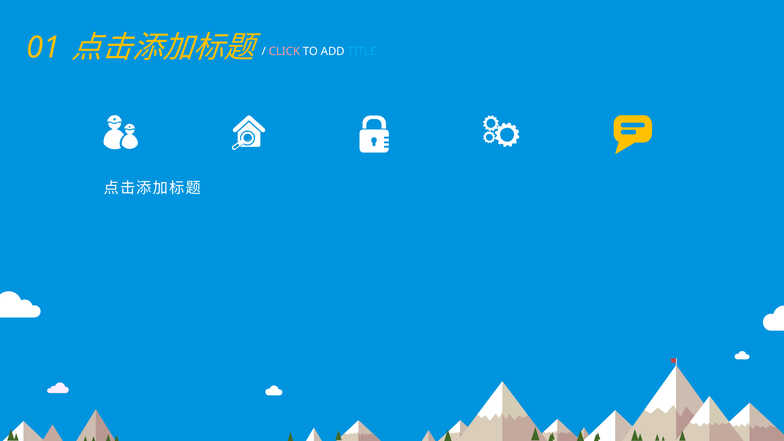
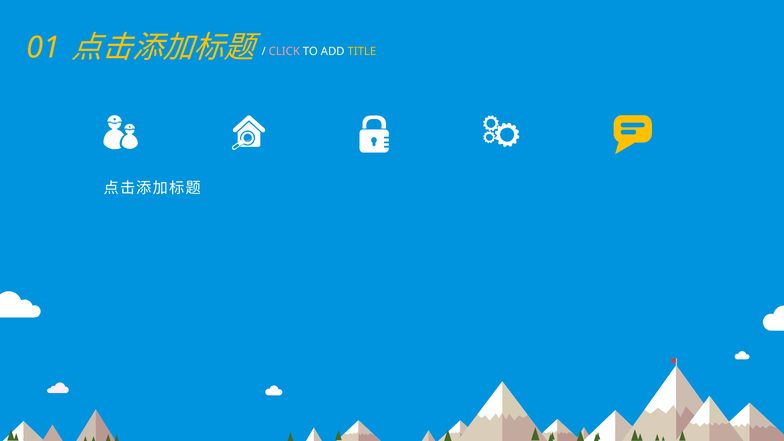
TITLE colour: light blue -> yellow
